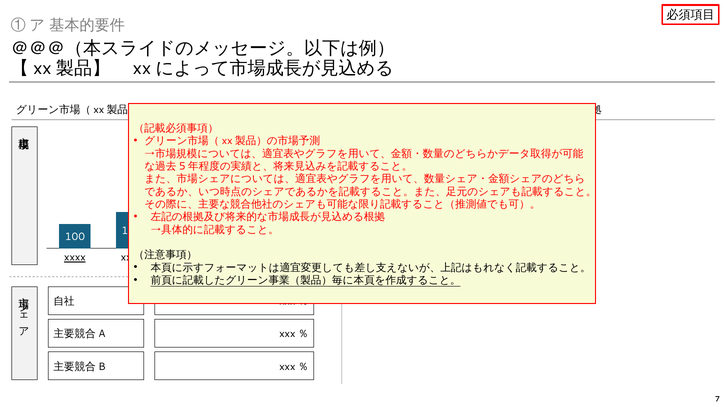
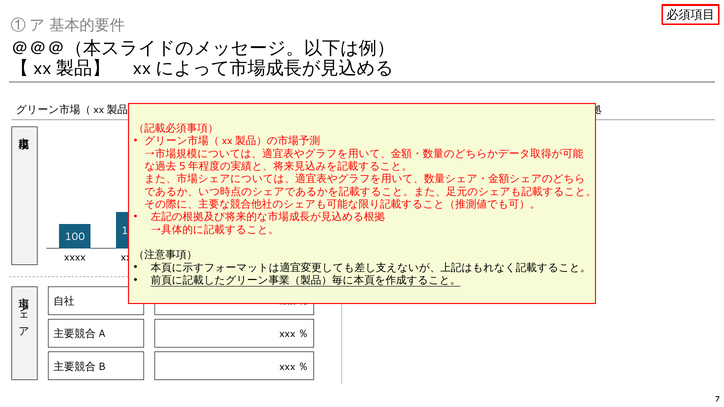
xxxx at (75, 258) underline: present -> none
